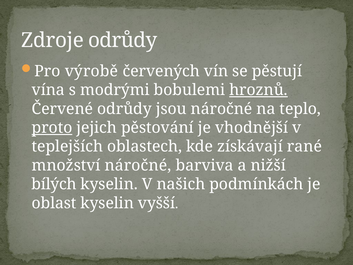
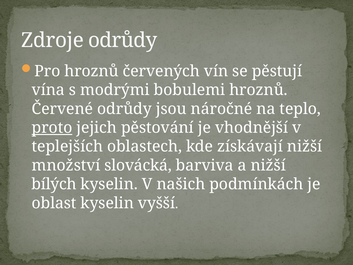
Pro výrobě: výrobě -> hroznů
hroznů at (258, 90) underline: present -> none
získávají rané: rané -> nižší
množství náročné: náročné -> slovácká
